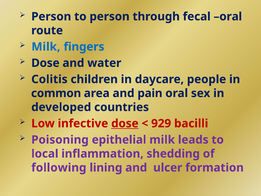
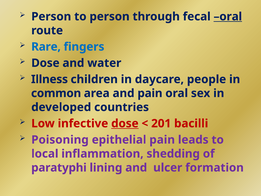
oral at (228, 17) underline: none -> present
Milk at (46, 47): Milk -> Rare
Colitis: Colitis -> Illness
929: 929 -> 201
epithelial milk: milk -> pain
following: following -> paratyphi
